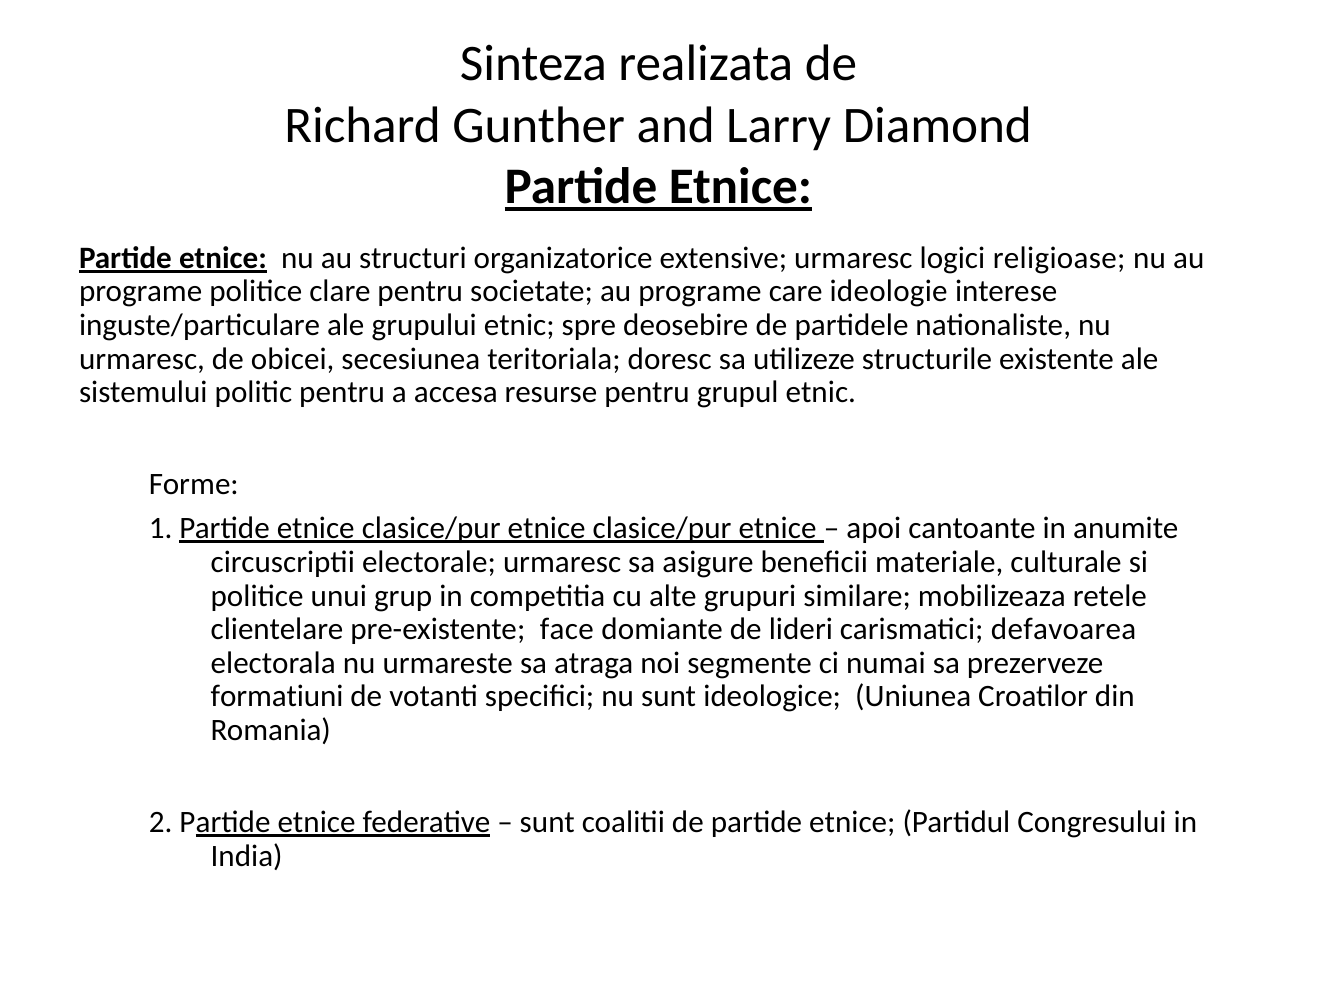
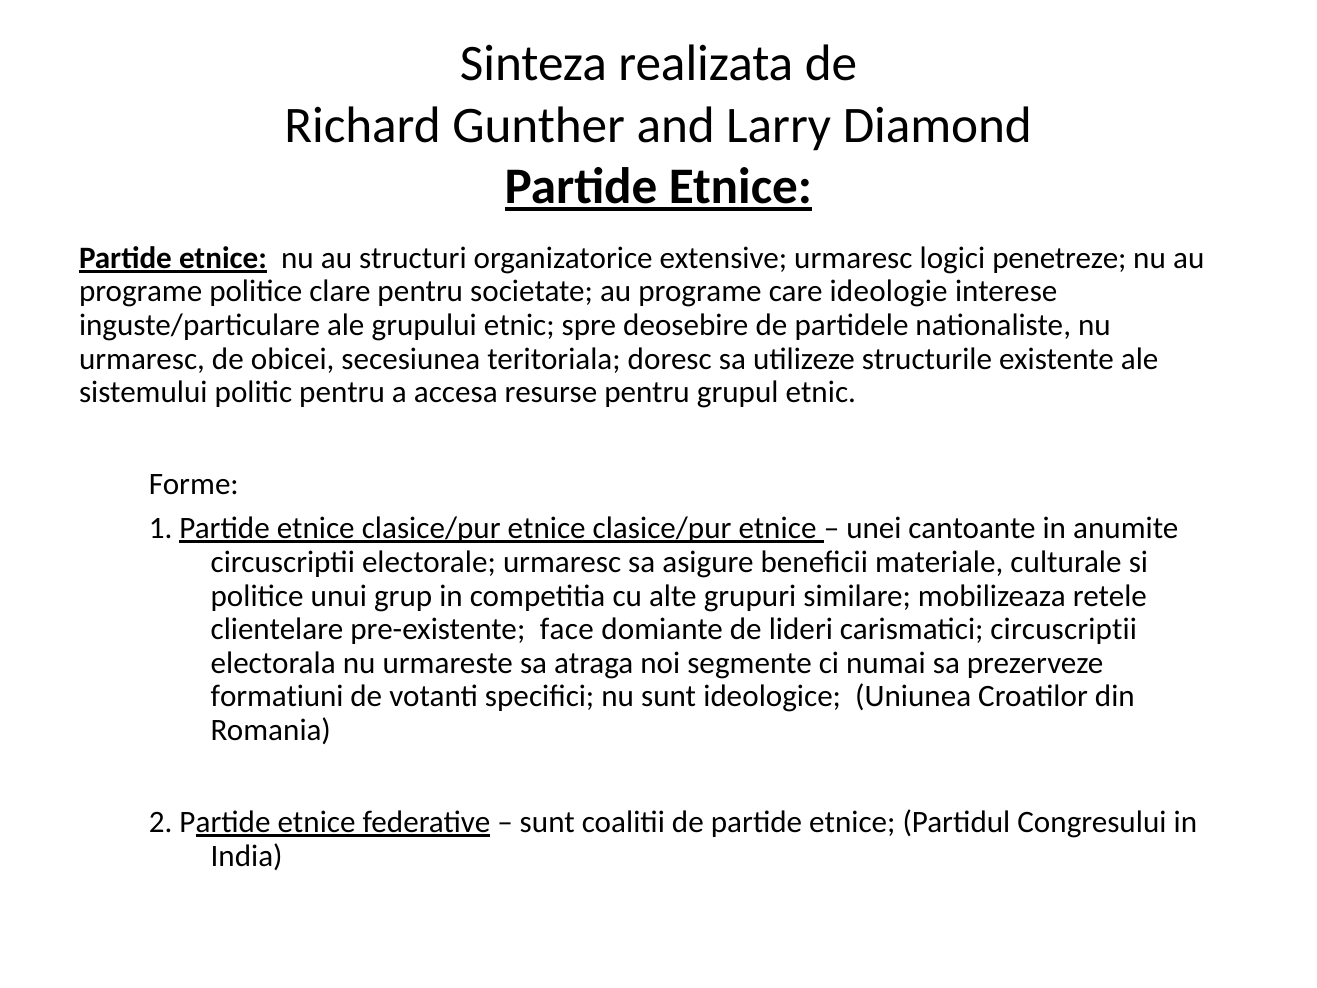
religioase: religioase -> penetreze
apoi: apoi -> unei
carismatici defavoarea: defavoarea -> circuscriptii
